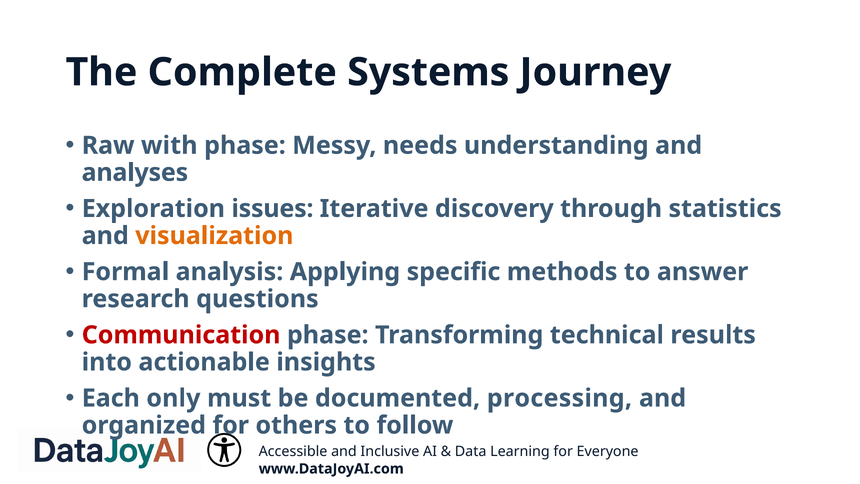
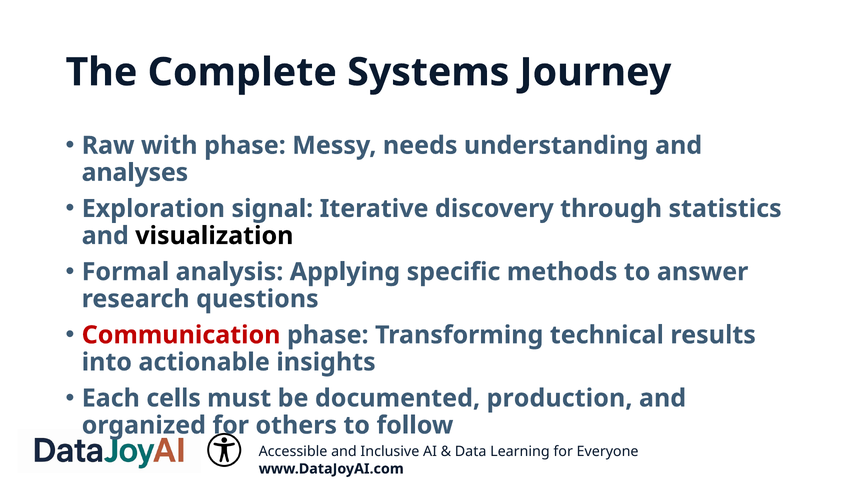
issues: issues -> signal
visualization colour: orange -> black
only: only -> cells
processing: processing -> production
